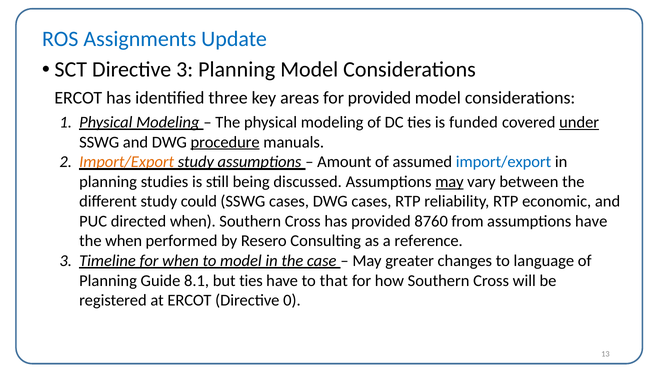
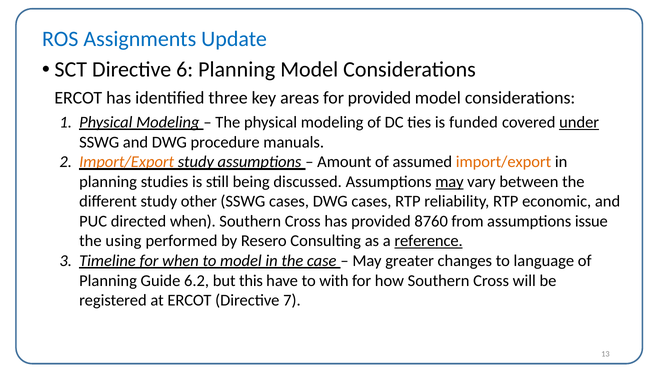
Directive 3: 3 -> 6
procedure underline: present -> none
import/export at (503, 162) colour: blue -> orange
could: could -> other
assumptions have: have -> issue
the when: when -> using
reference underline: none -> present
8.1: 8.1 -> 6.2
but ties: ties -> this
that: that -> with
0: 0 -> 7
